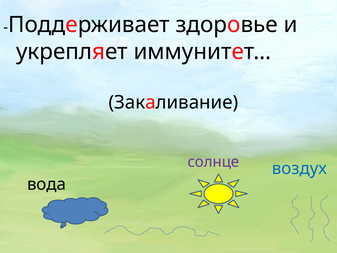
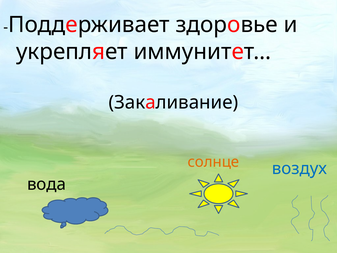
солнце colour: purple -> orange
